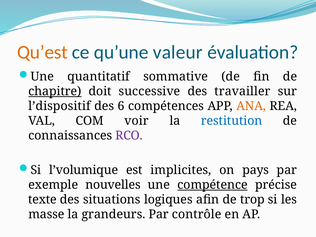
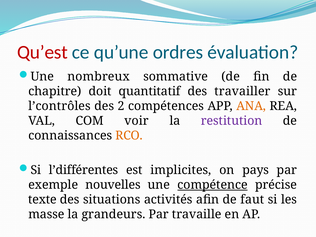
Qu’est colour: orange -> red
valeur: valeur -> ordres
quantitatif: quantitatif -> nombreux
chapitre underline: present -> none
successive: successive -> quantitatif
l’dispositif: l’dispositif -> l’contrôles
6: 6 -> 2
restitution colour: blue -> purple
RCO colour: purple -> orange
l’volumique: l’volumique -> l’différentes
logiques: logiques -> activités
trop: trop -> faut
contrôle: contrôle -> travaille
